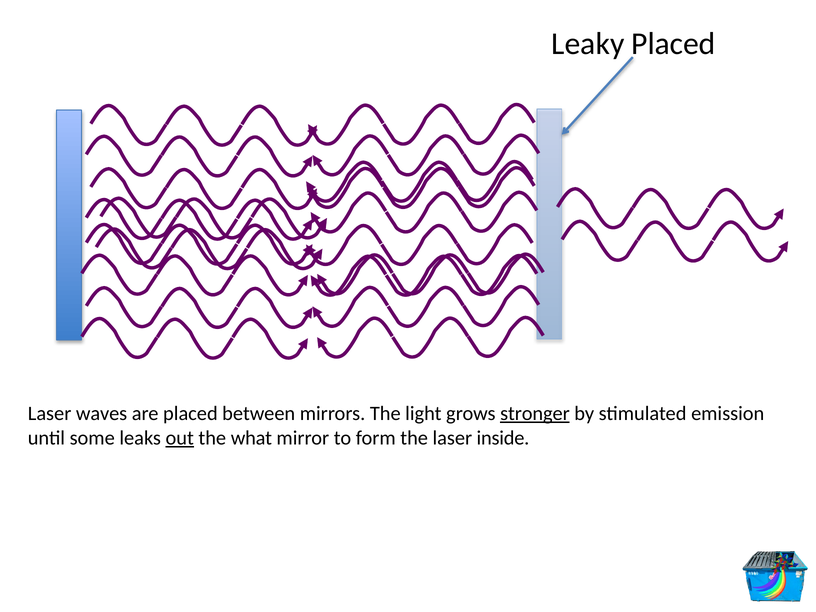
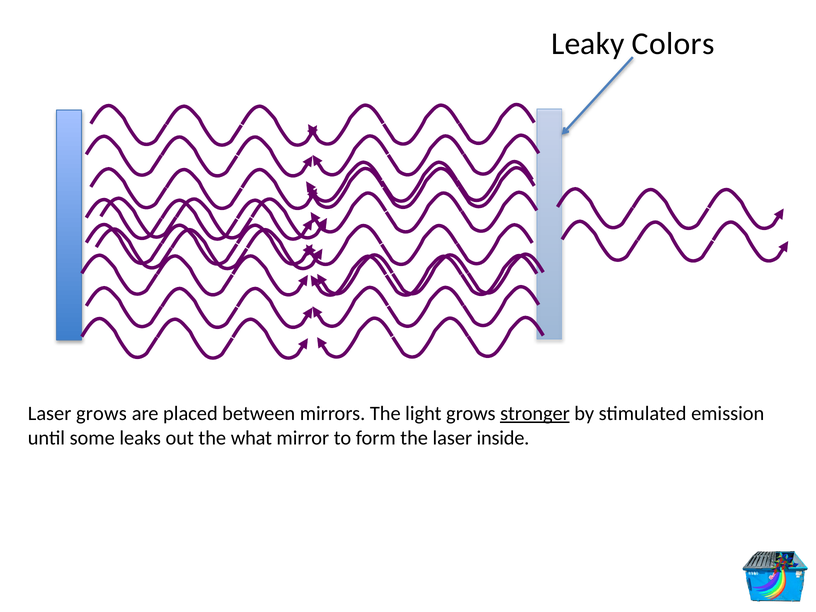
Placed at (673, 44): Placed -> Colors
Laser waves: waves -> grows
out underline: present -> none
